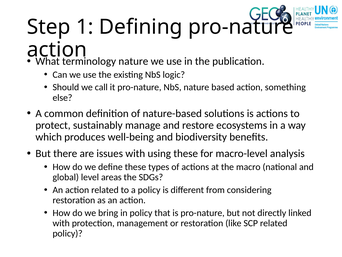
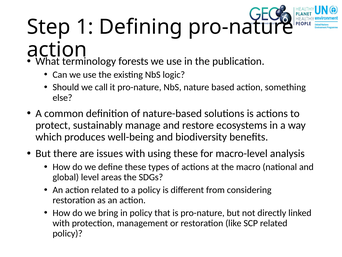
terminology nature: nature -> forests
